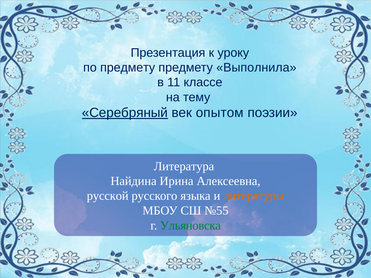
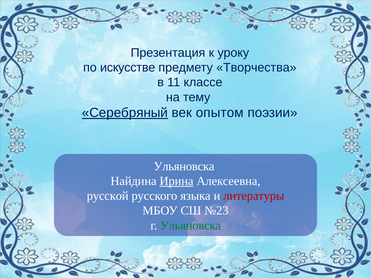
по предмету: предмету -> искусстве
Выполнила: Выполнила -> Творчества
Литература at (184, 166): Литература -> Ульяновска
Ирина underline: none -> present
литературы colour: orange -> red
№55: №55 -> №23
